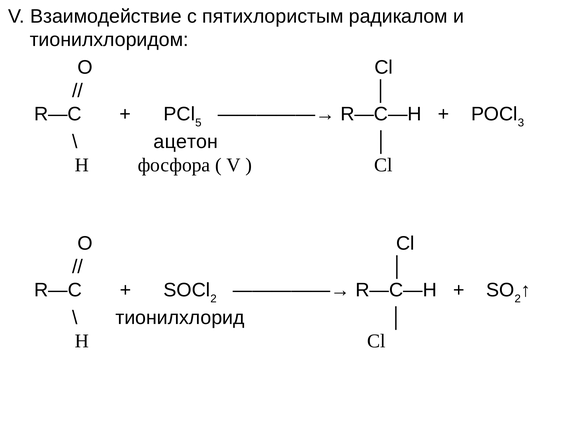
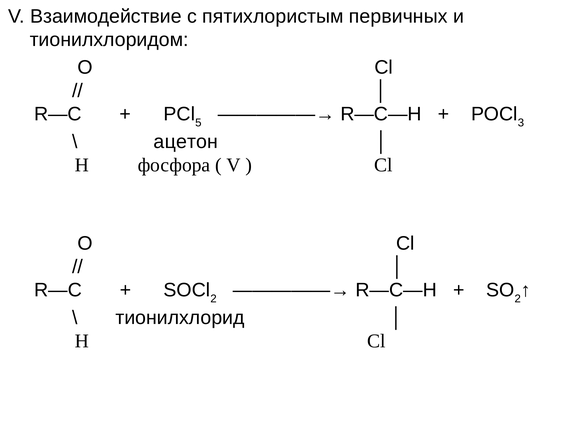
радикалом: радикалом -> первичных
